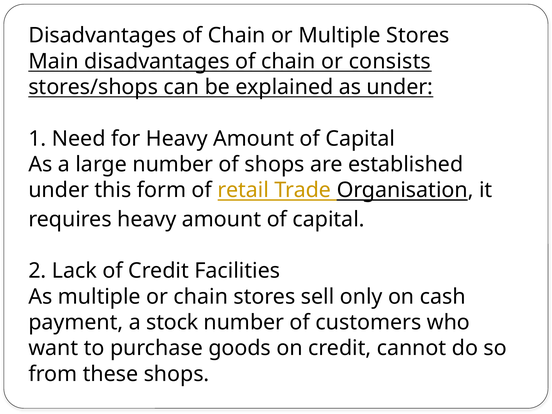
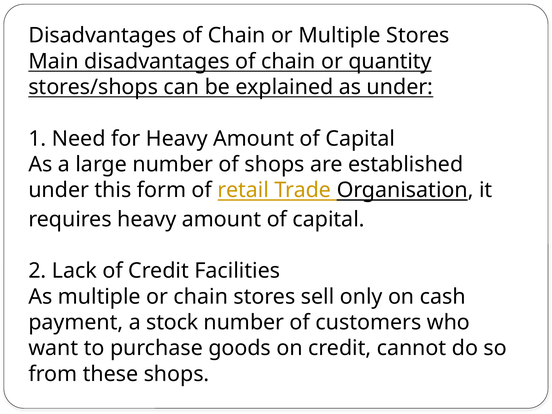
consists: consists -> quantity
